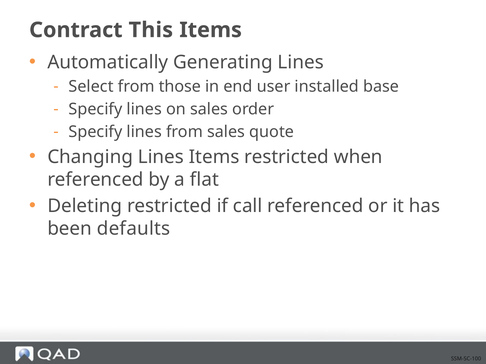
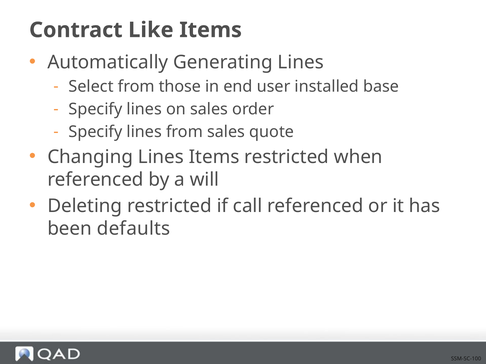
This: This -> Like
flat: flat -> will
